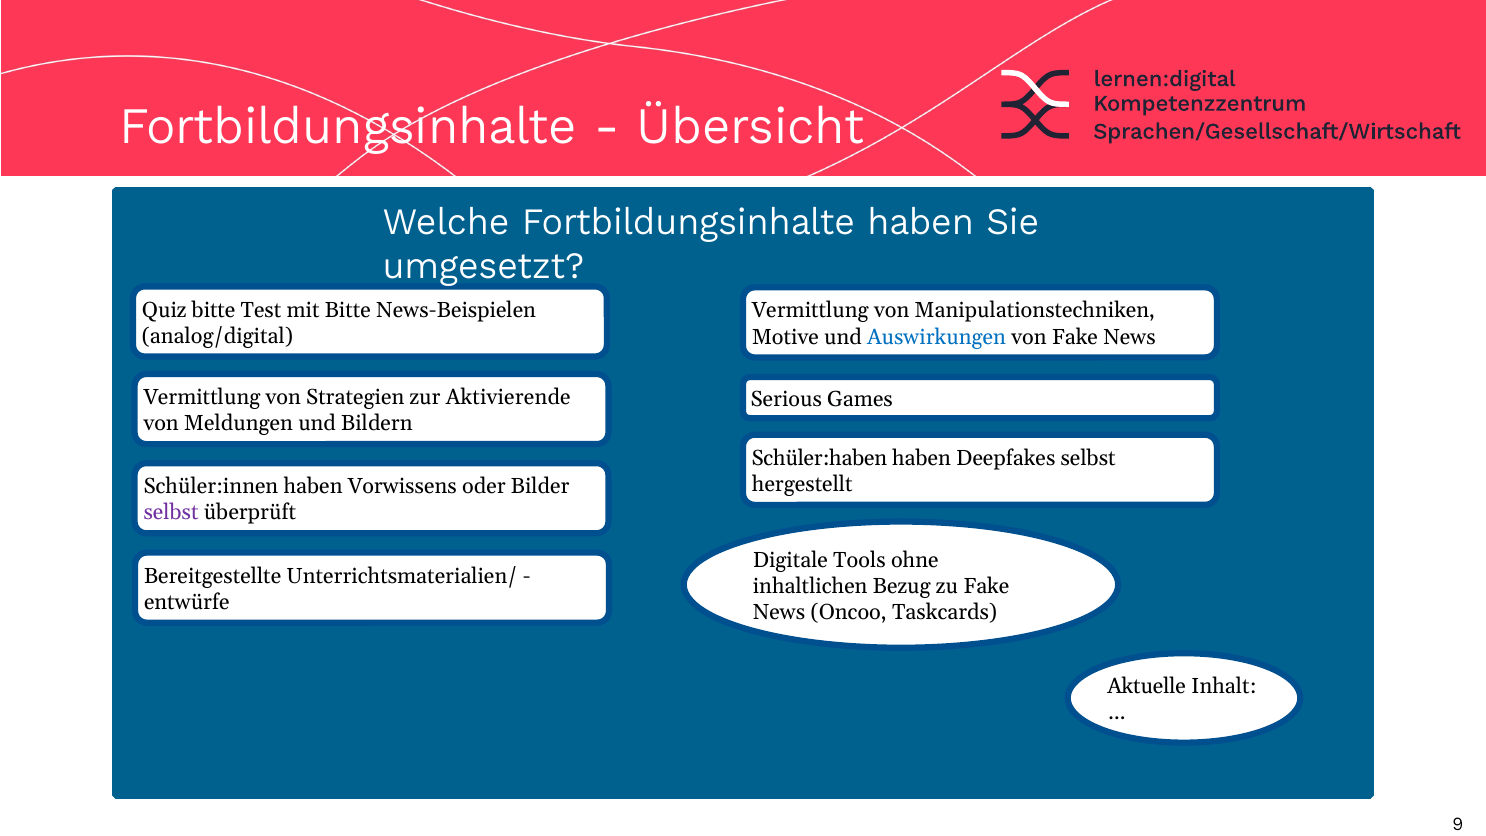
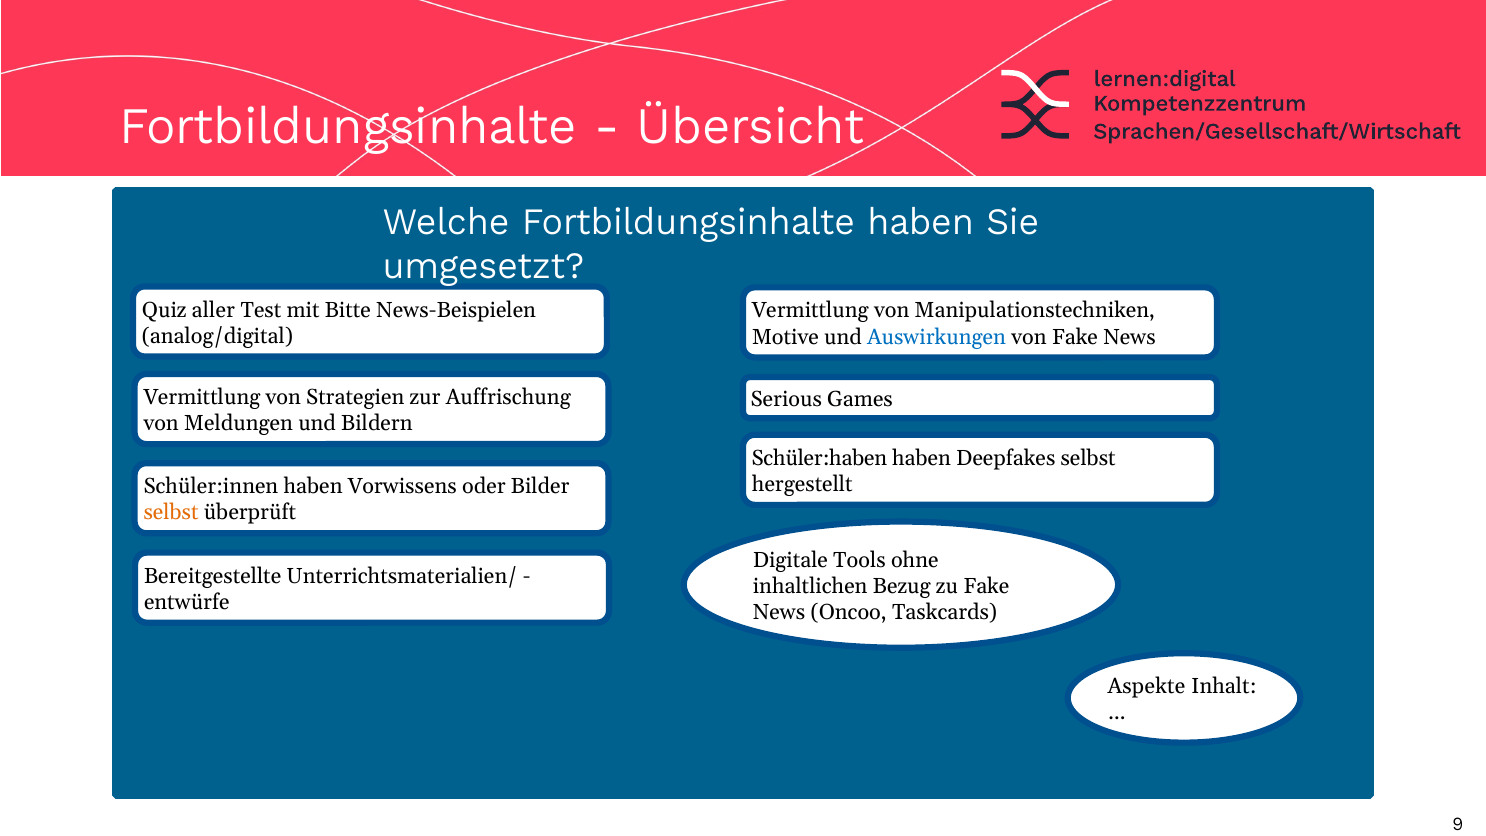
Quiz bitte: bitte -> aller
Aktivierende: Aktivierende -> Auffrischung
selbst at (171, 513) colour: purple -> orange
Aktuelle: Aktuelle -> Aspekte
